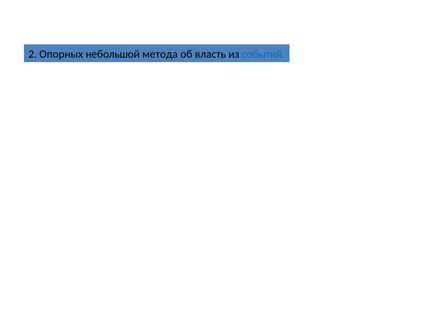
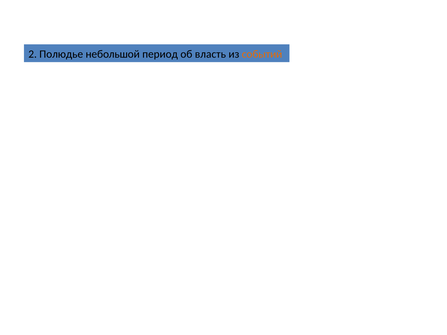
Опорных: Опорных -> Полюдье
метода: метода -> период
событий colour: blue -> orange
